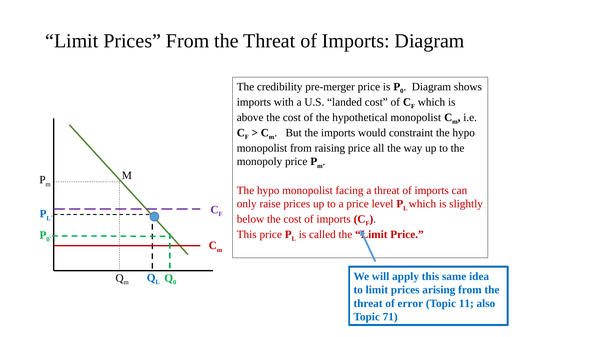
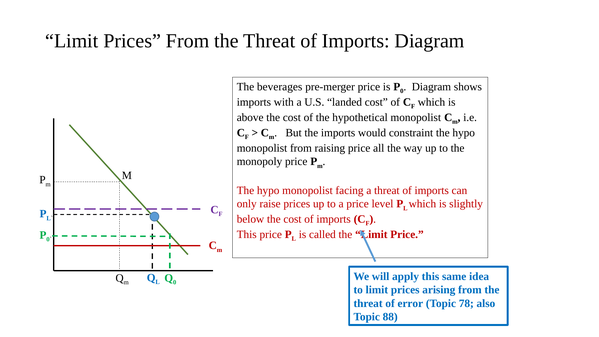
credibility: credibility -> beverages
11: 11 -> 78
71: 71 -> 88
